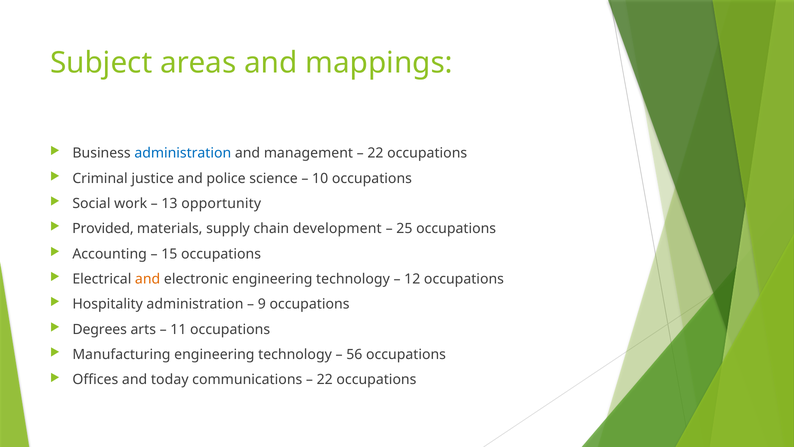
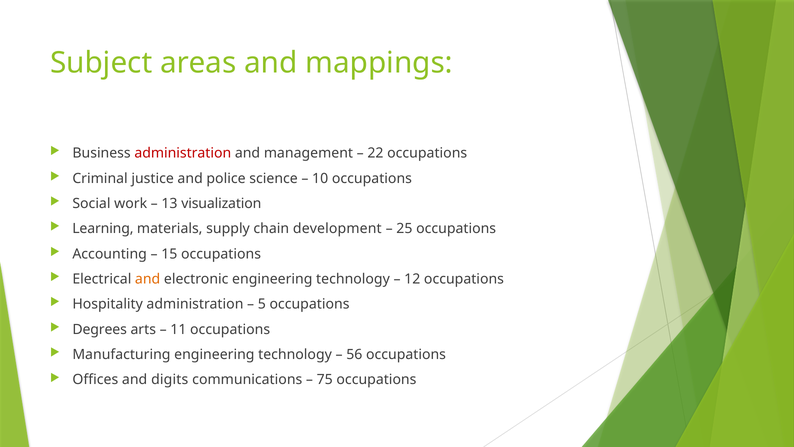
administration at (183, 153) colour: blue -> red
opportunity: opportunity -> visualization
Provided: Provided -> Learning
9: 9 -> 5
today: today -> digits
22 at (325, 380): 22 -> 75
